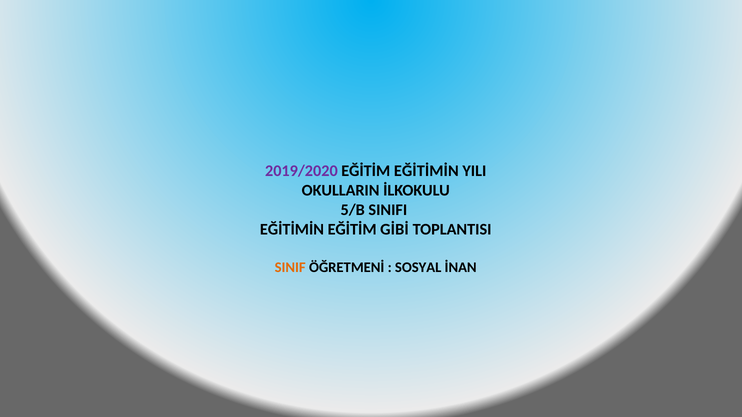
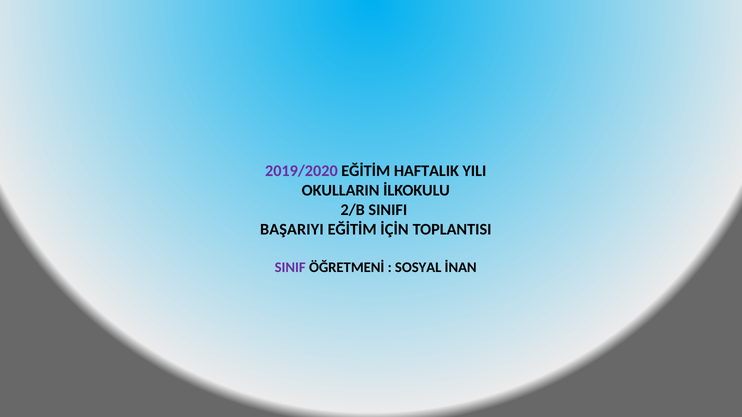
EĞİTİM EĞİTİMİN: EĞİTİMİN -> HAFTALIK
5/B: 5/B -> 2/B
EĞİTİMİN at (292, 230): EĞİTİMİN -> BAŞARIYI
GİBİ: GİBİ -> İÇİN
SINIF colour: orange -> purple
